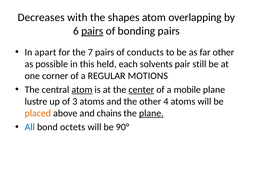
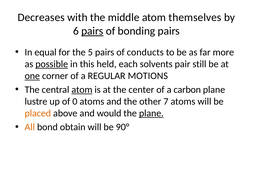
shapes: shapes -> middle
overlapping: overlapping -> themselves
apart: apart -> equal
7: 7 -> 5
far other: other -> more
possible underline: none -> present
one underline: none -> present
center underline: present -> none
mobile: mobile -> carbon
3: 3 -> 0
4: 4 -> 7
chains: chains -> would
All colour: blue -> orange
octets: octets -> obtain
